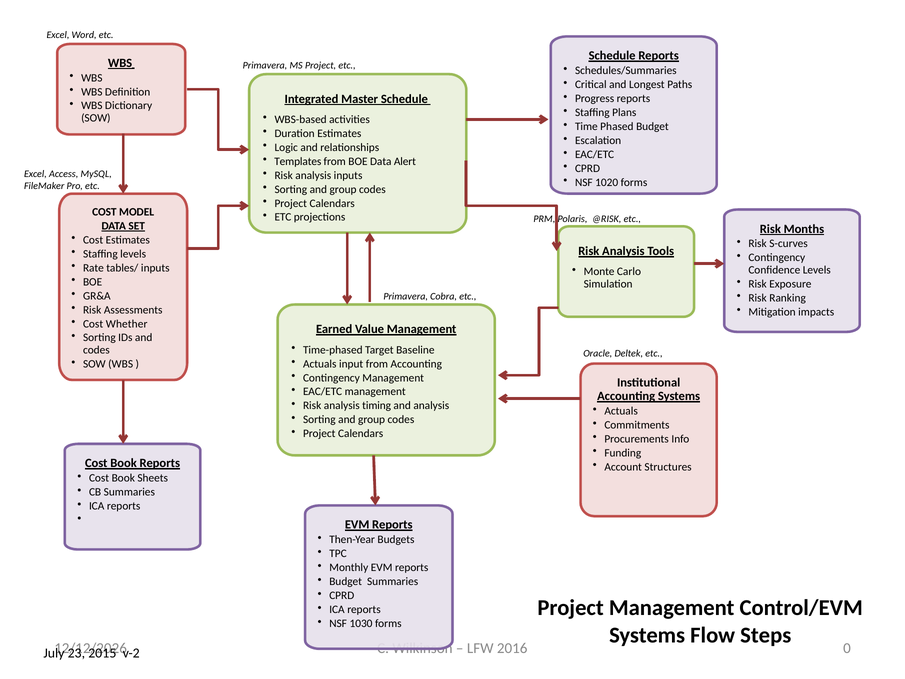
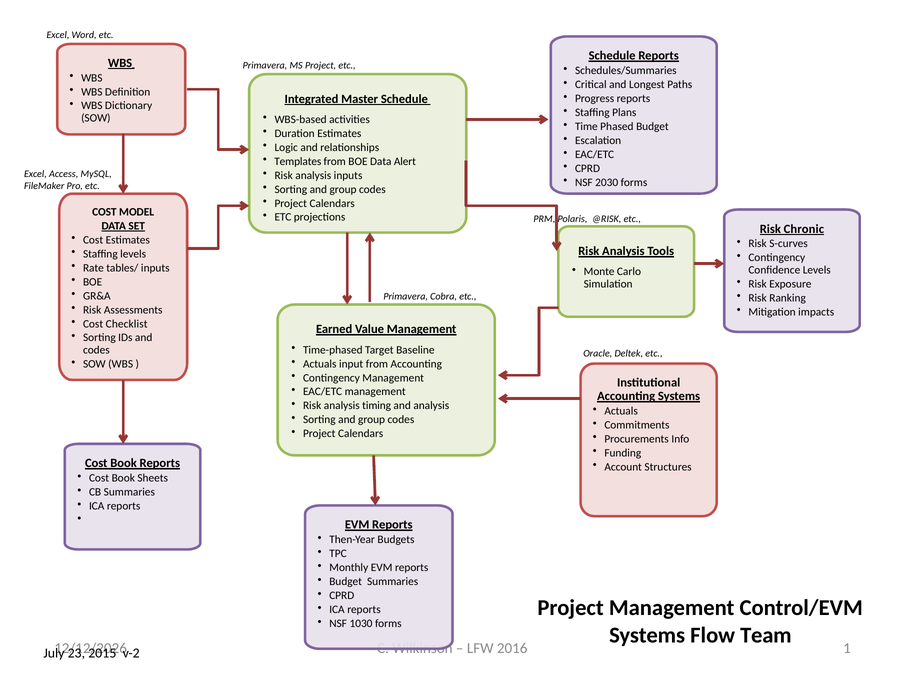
1020: 1020 -> 2030
Months: Months -> Chronic
Whether: Whether -> Checklist
Steps: Steps -> Team
0: 0 -> 1
